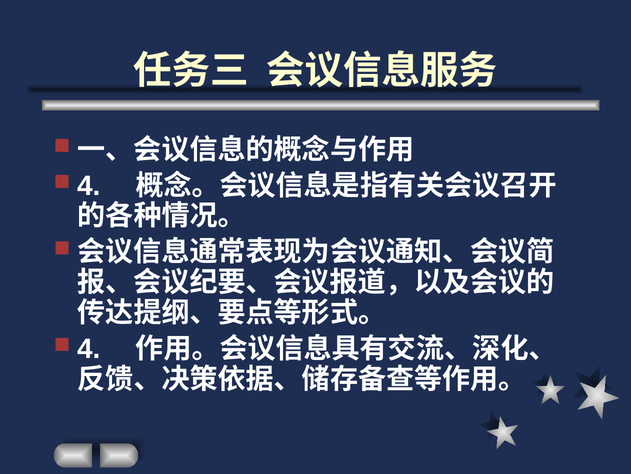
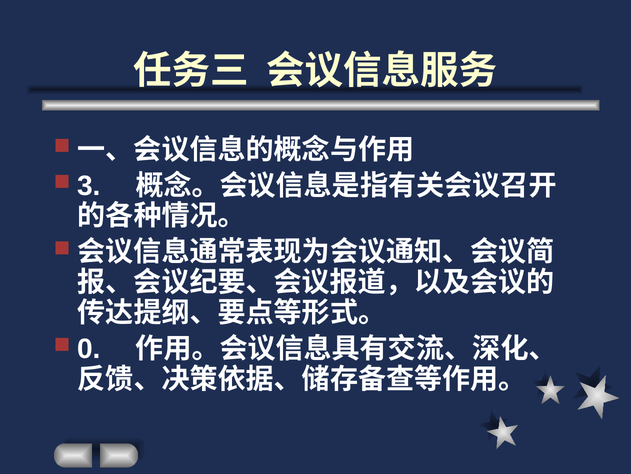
4 at (89, 186): 4 -> 3
4 at (89, 348): 4 -> 0
